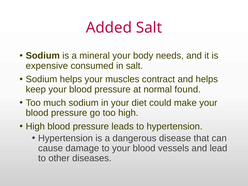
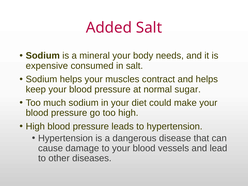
found: found -> sugar
